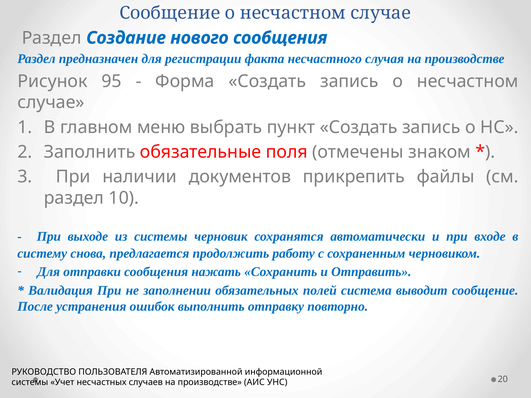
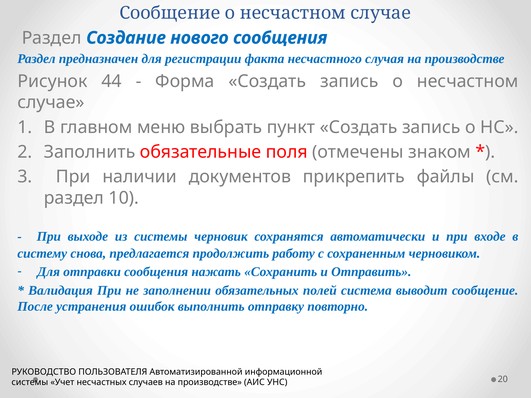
95: 95 -> 44
